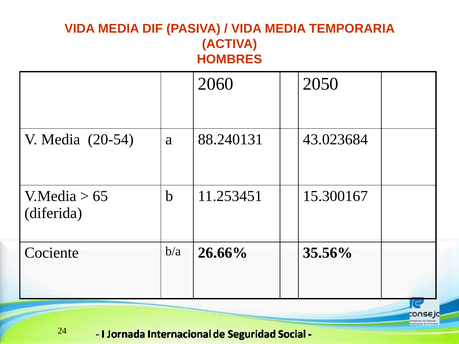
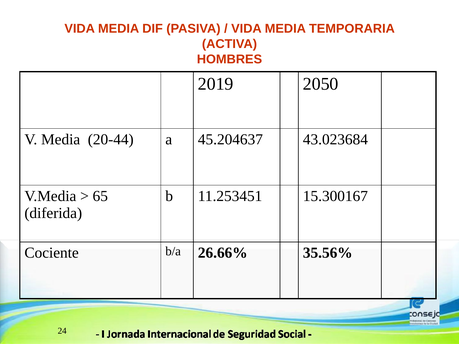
2060: 2060 -> 2019
20-54: 20-54 -> 20-44
88.240131: 88.240131 -> 45.204637
